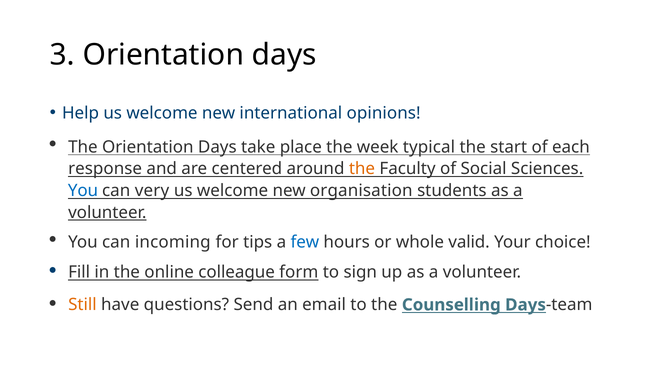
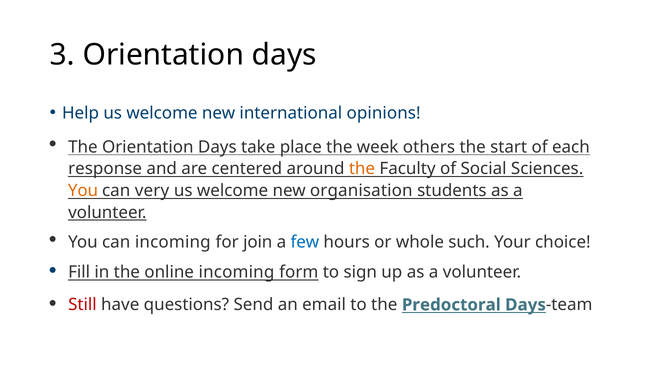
typical: typical -> others
You at (83, 191) colour: blue -> orange
tips: tips -> join
valid: valid -> such
online colleague: colleague -> incoming
Still colour: orange -> red
Counselling: Counselling -> Predoctoral
